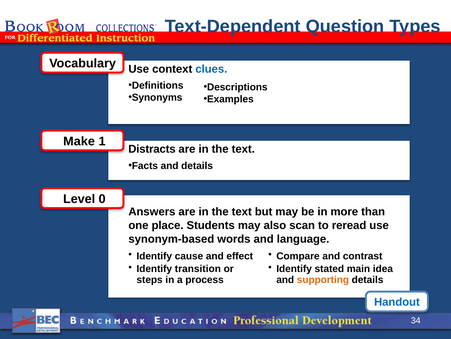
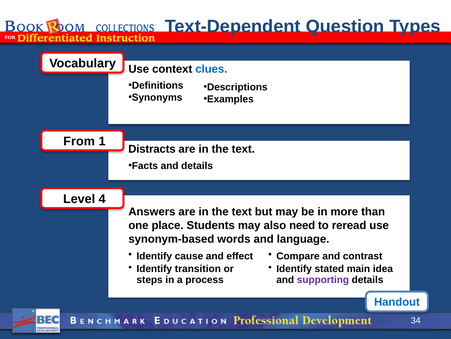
Make: Make -> From
0: 0 -> 4
scan: scan -> need
supporting colour: orange -> purple
